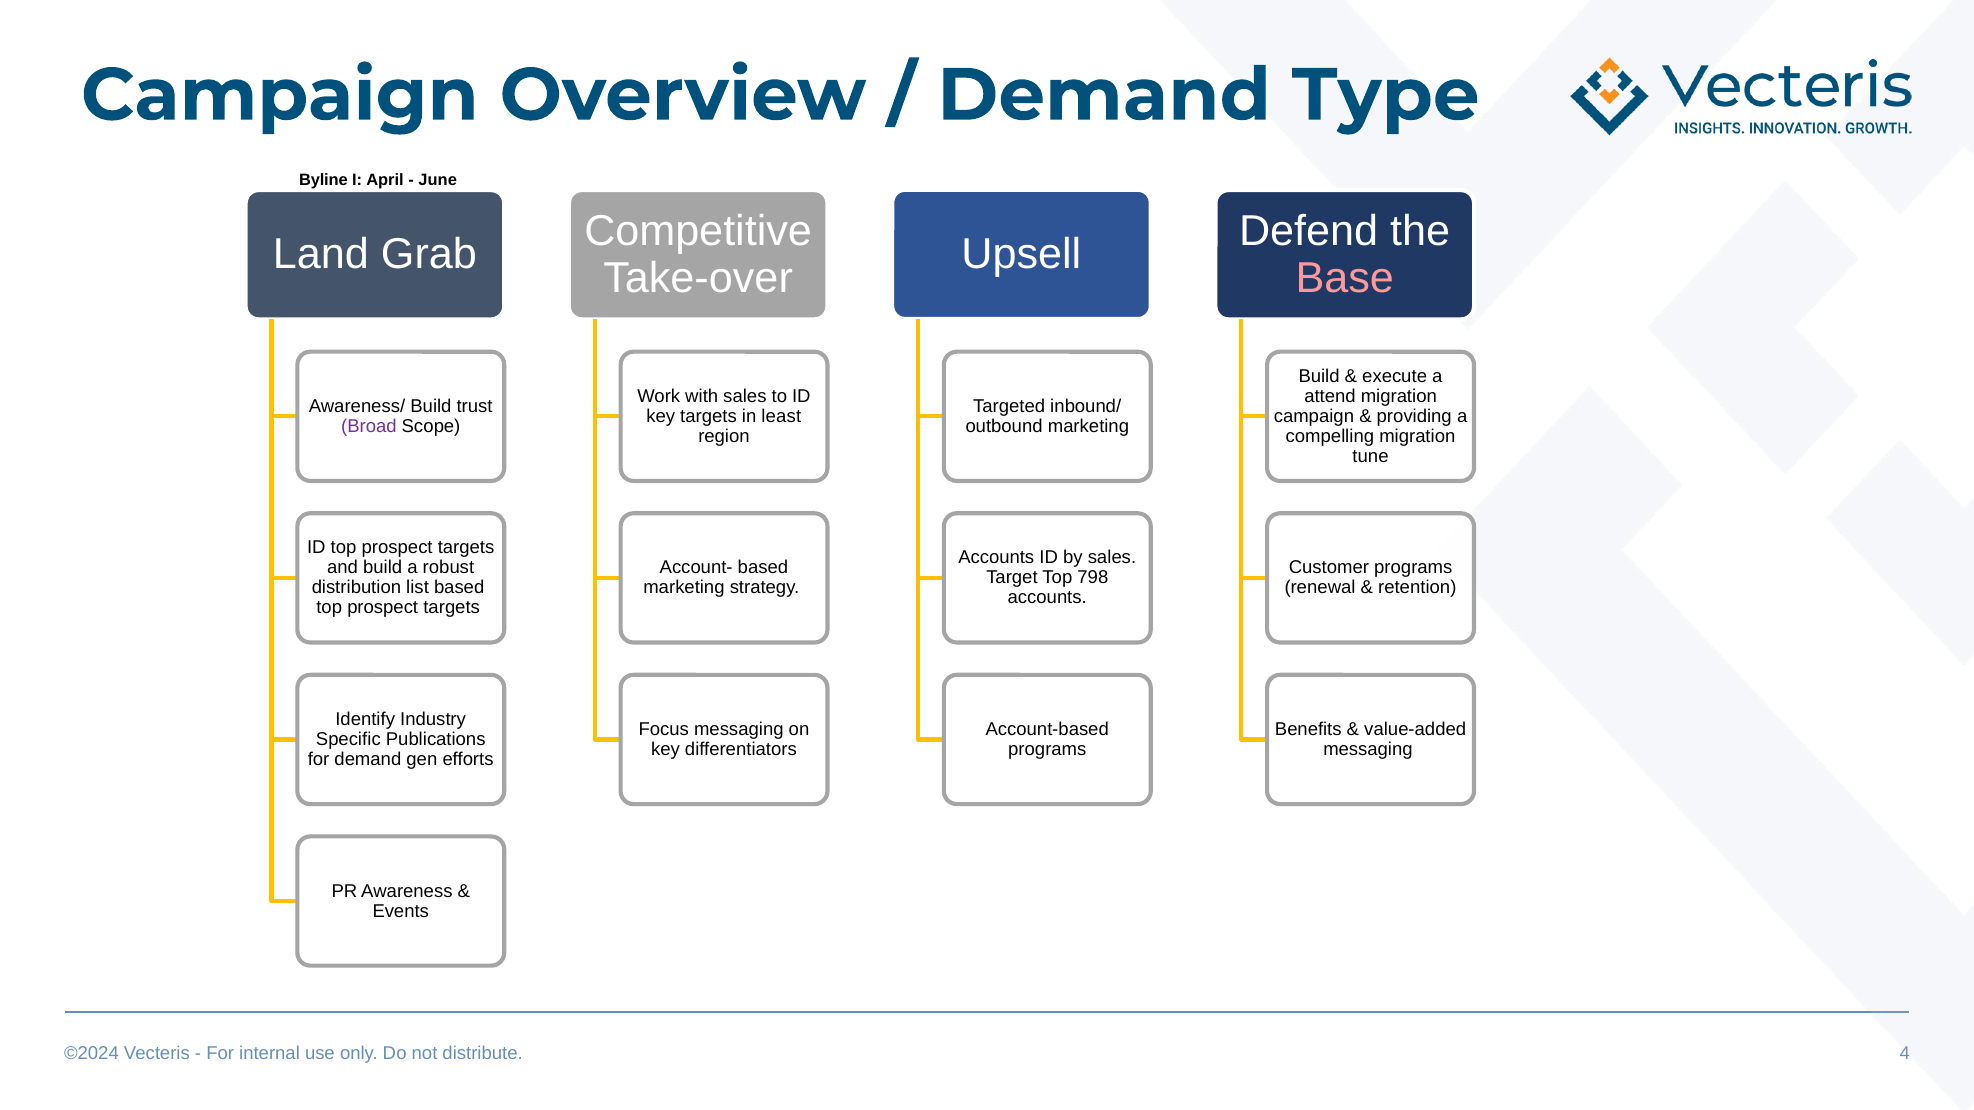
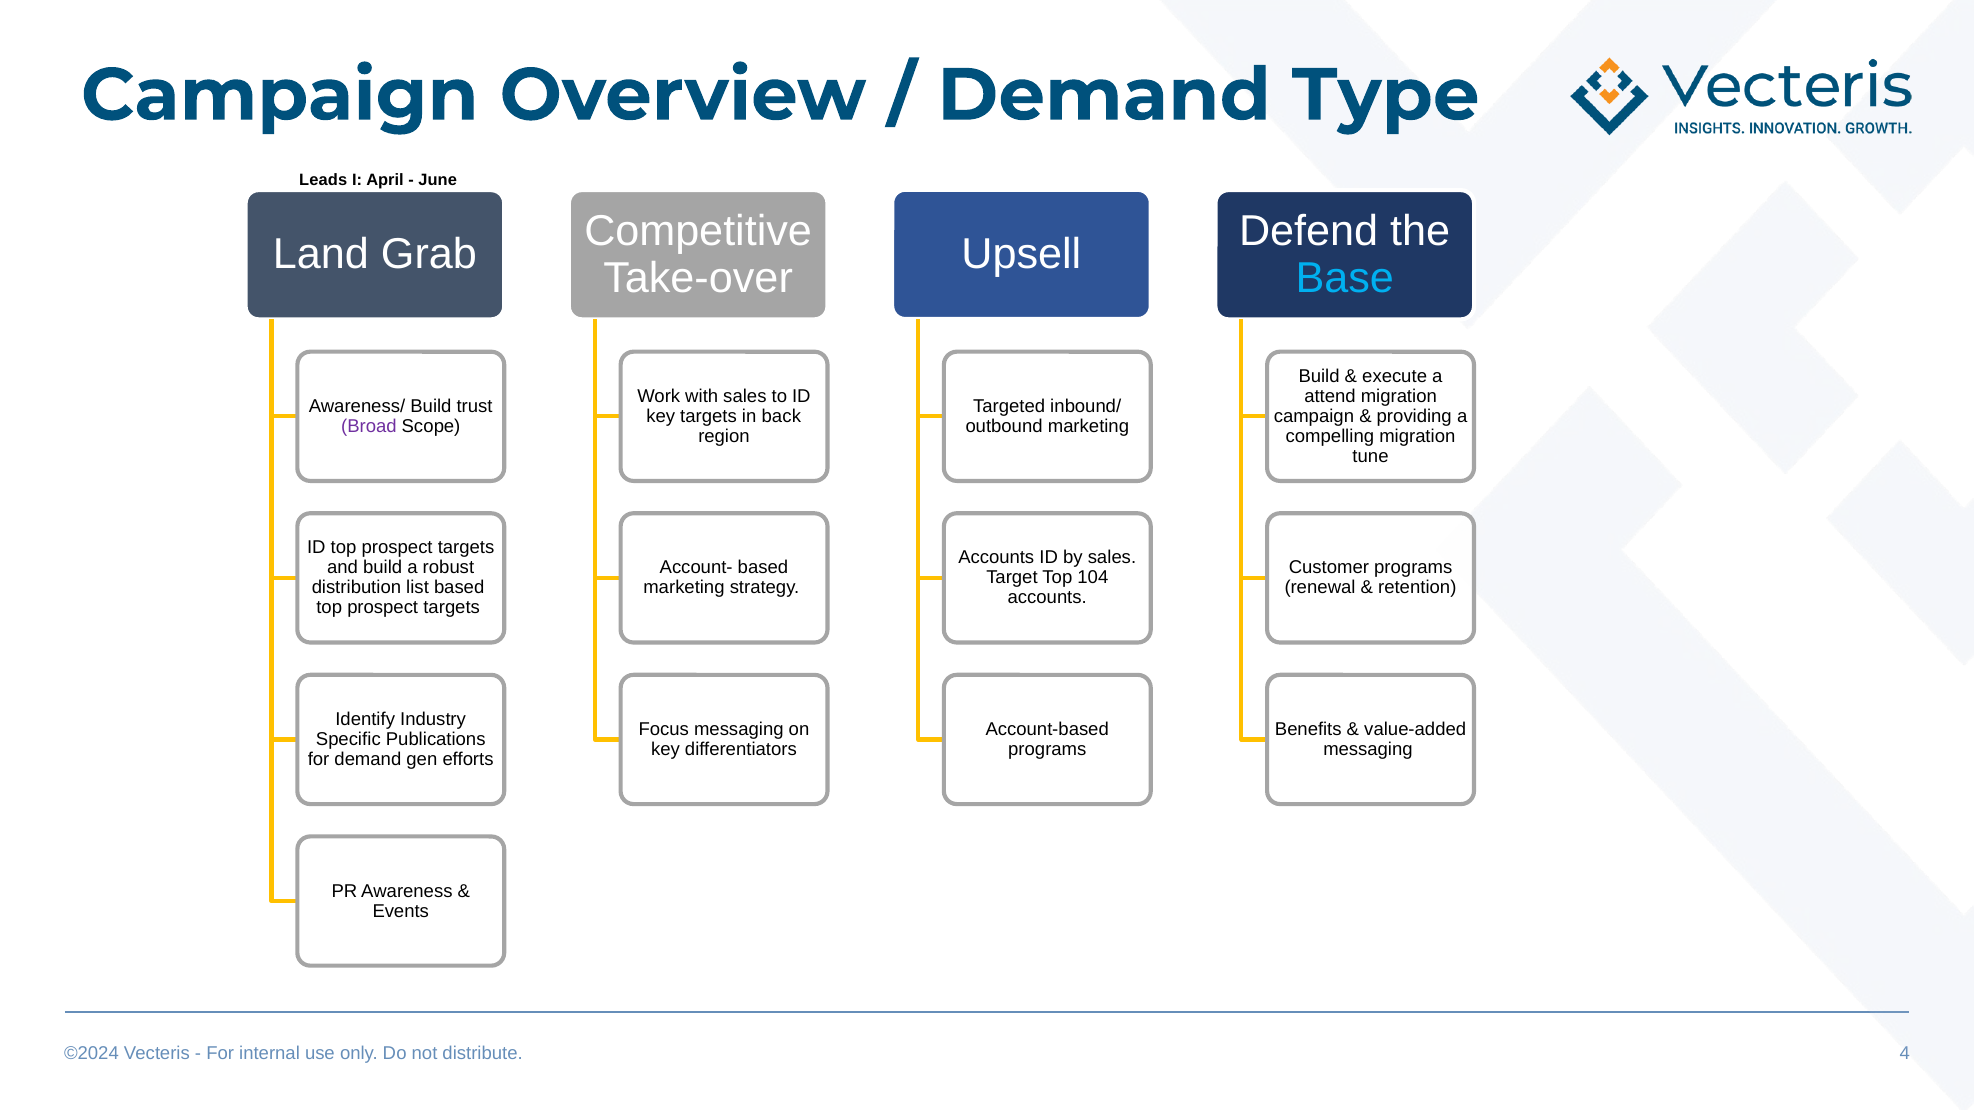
Byline: Byline -> Leads
Base colour: pink -> light blue
least: least -> back
798: 798 -> 104
